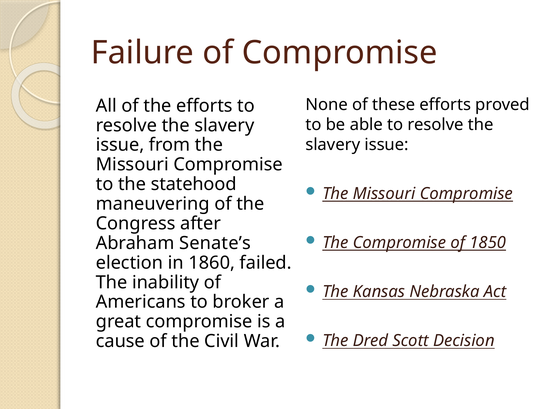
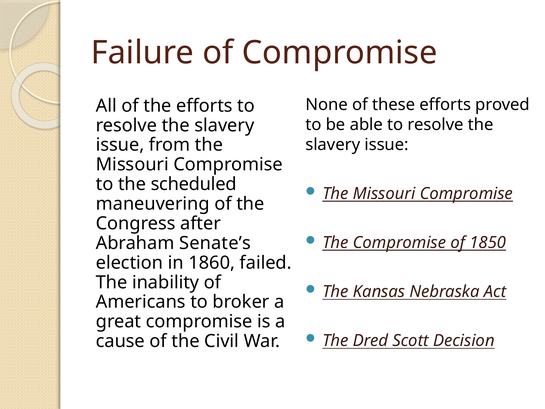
statehood: statehood -> scheduled
